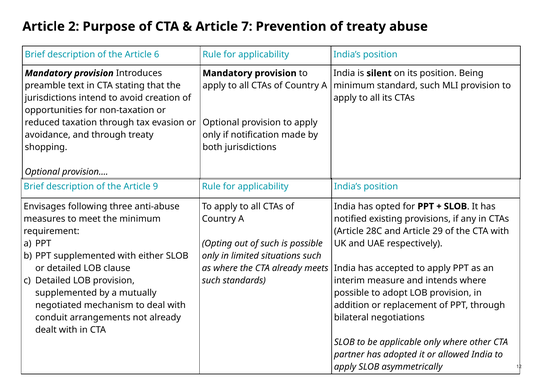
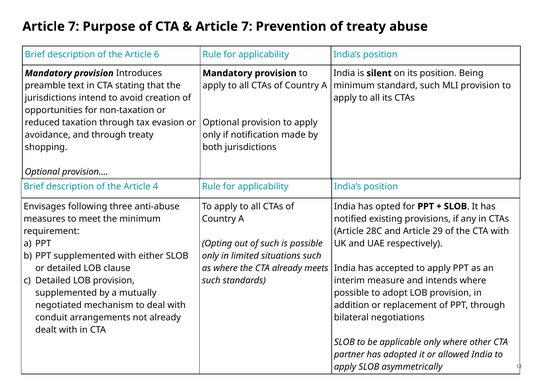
2 at (74, 26): 2 -> 7
9: 9 -> 4
